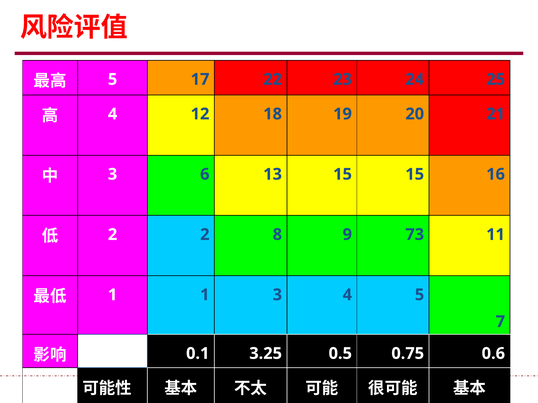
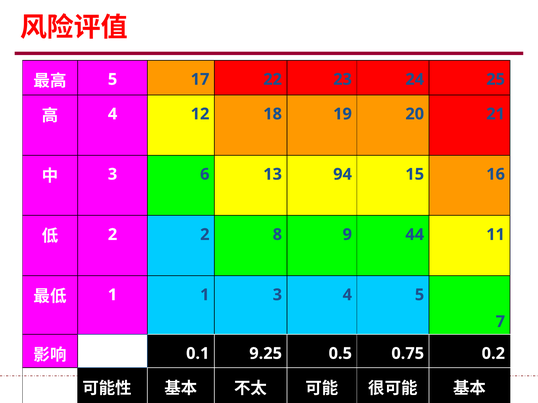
13 15: 15 -> 94
73: 73 -> 44
3.25: 3.25 -> 9.25
0.6: 0.6 -> 0.2
